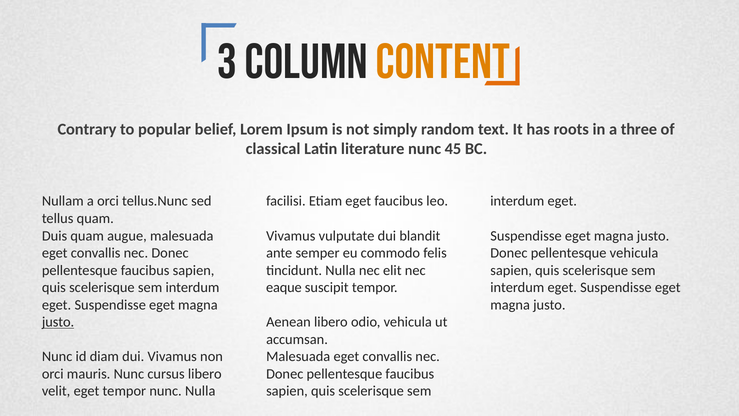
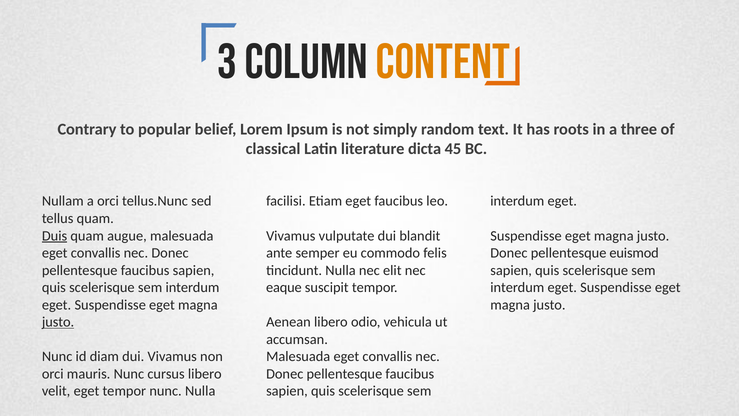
literature nunc: nunc -> dicta
Duis underline: none -> present
pellentesque vehicula: vehicula -> euismod
